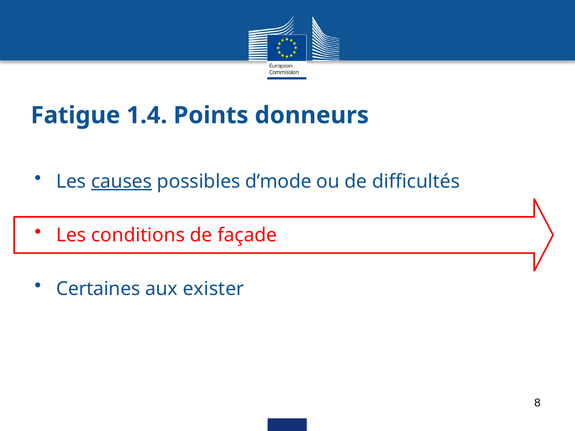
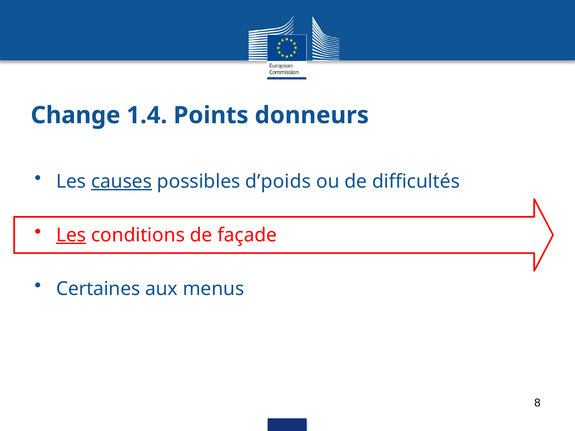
Fatigue: Fatigue -> Change
d’mode: d’mode -> d’poids
Les at (71, 235) underline: none -> present
exister: exister -> menus
